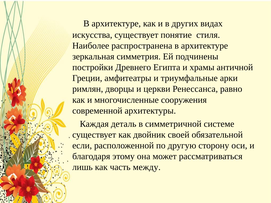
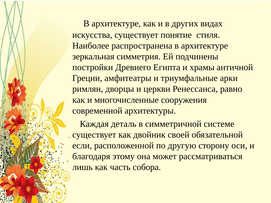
между: между -> собора
